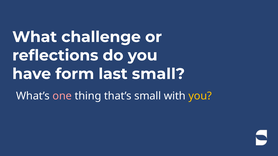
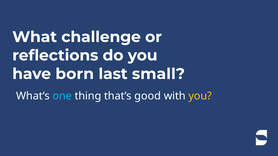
form: form -> born
one colour: pink -> light blue
that’s small: small -> good
